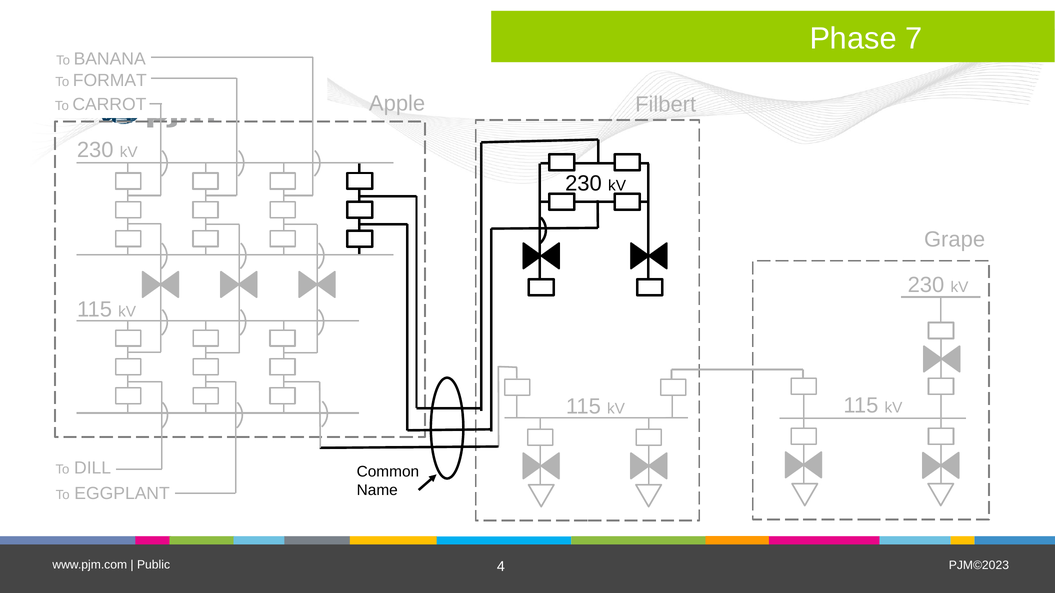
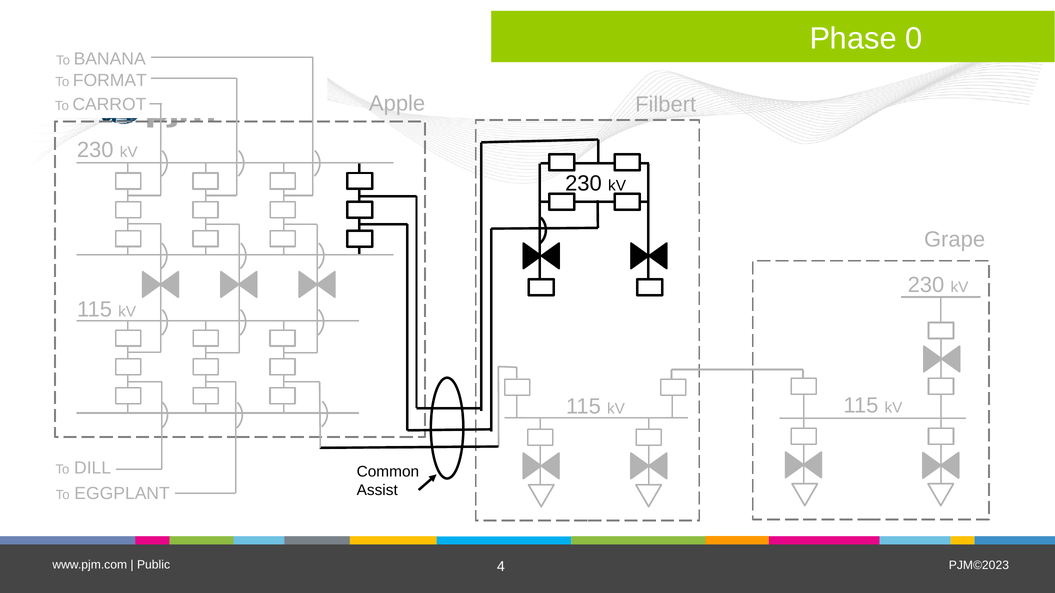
7: 7 -> 0
Name: Name -> Assist
